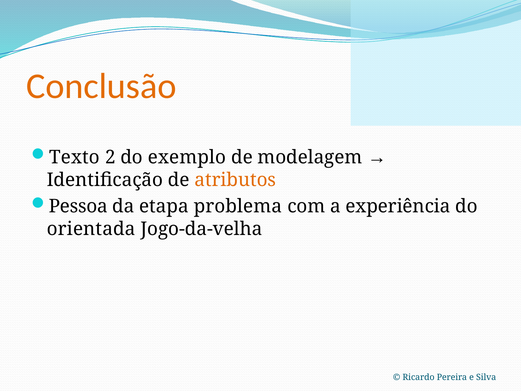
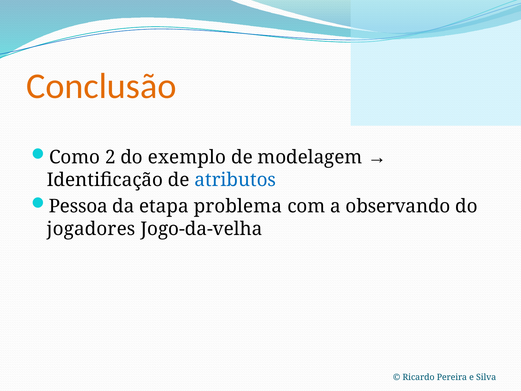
Texto: Texto -> Como
atributos colour: orange -> blue
experiência: experiência -> observando
orientada: orientada -> jogadores
